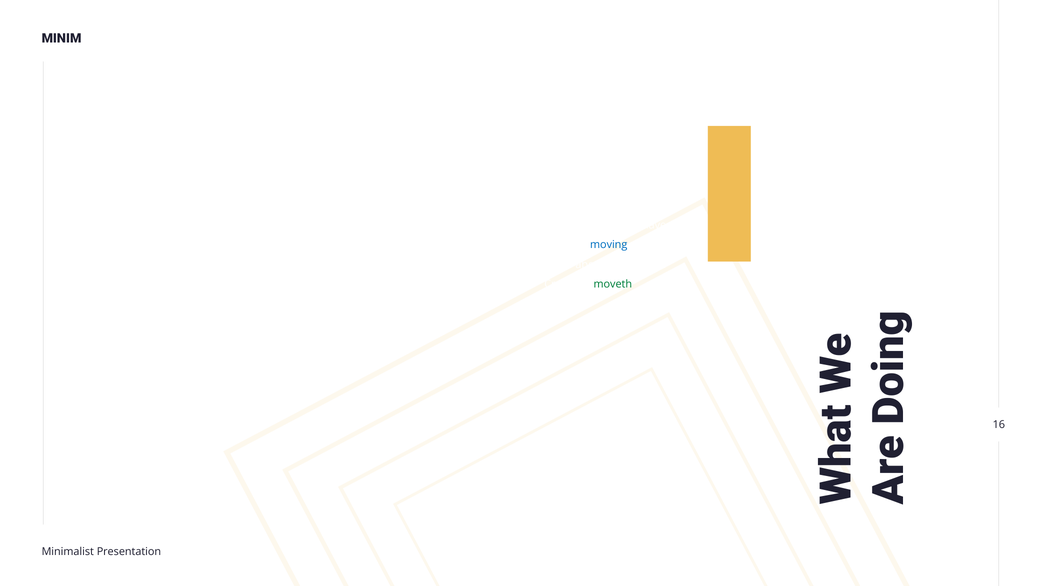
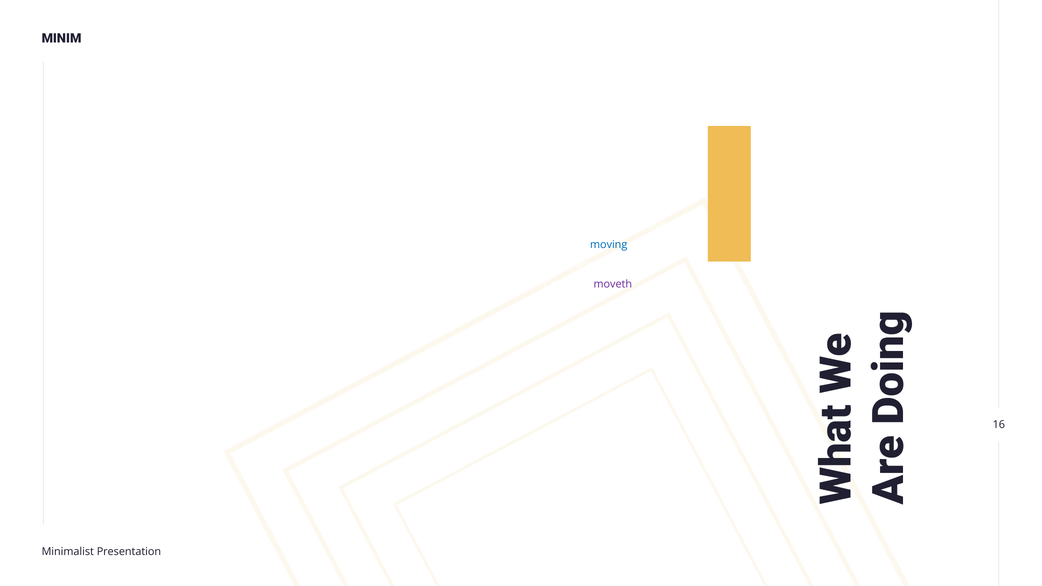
moveth colour: green -> purple
